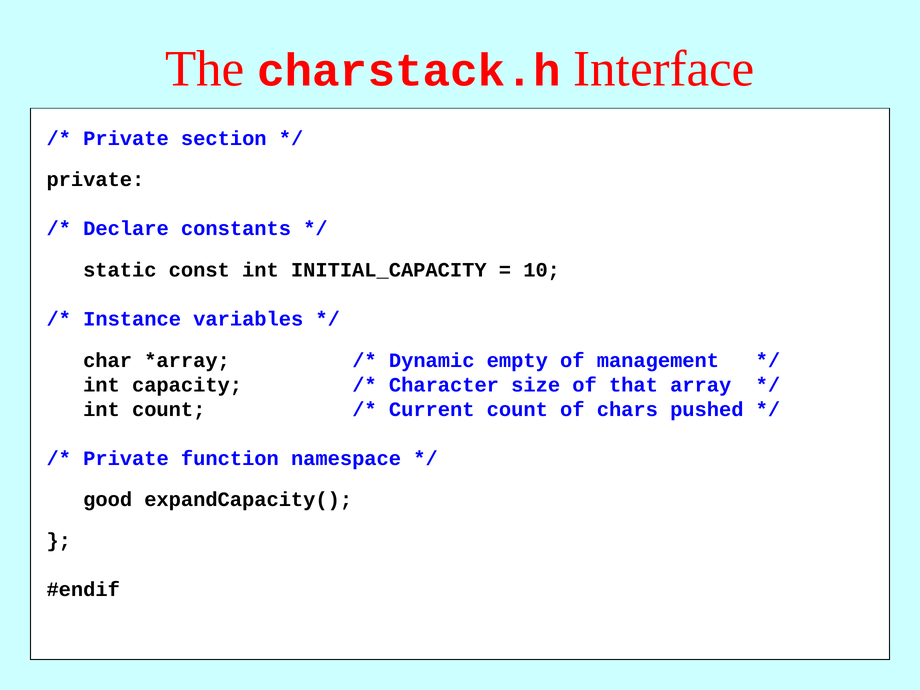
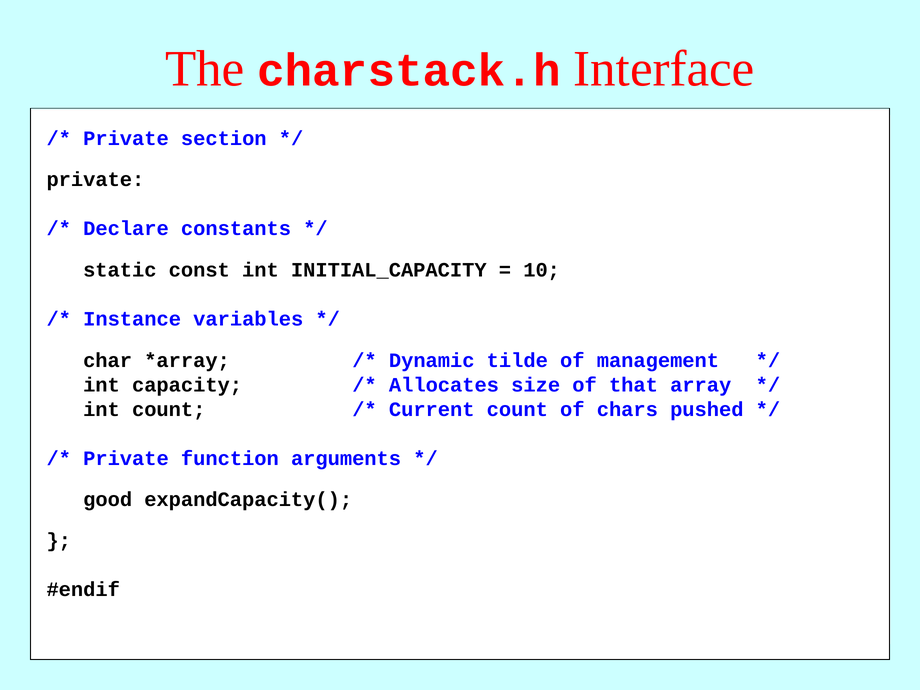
empty: empty -> tilde
Character: Character -> Allocates
namespace: namespace -> arguments
